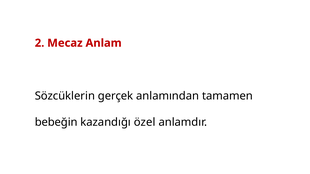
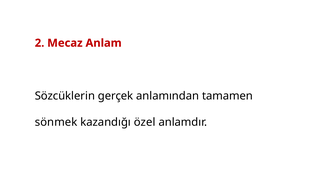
bebeğin: bebeğin -> sönmek
